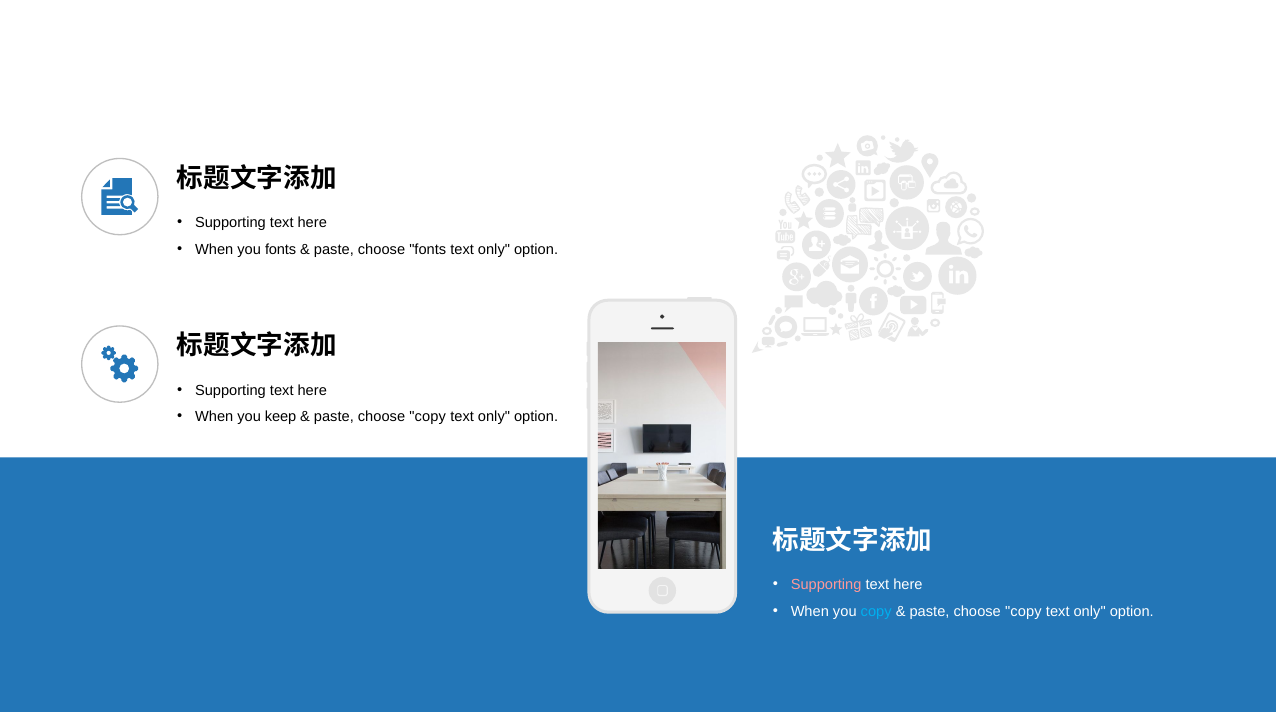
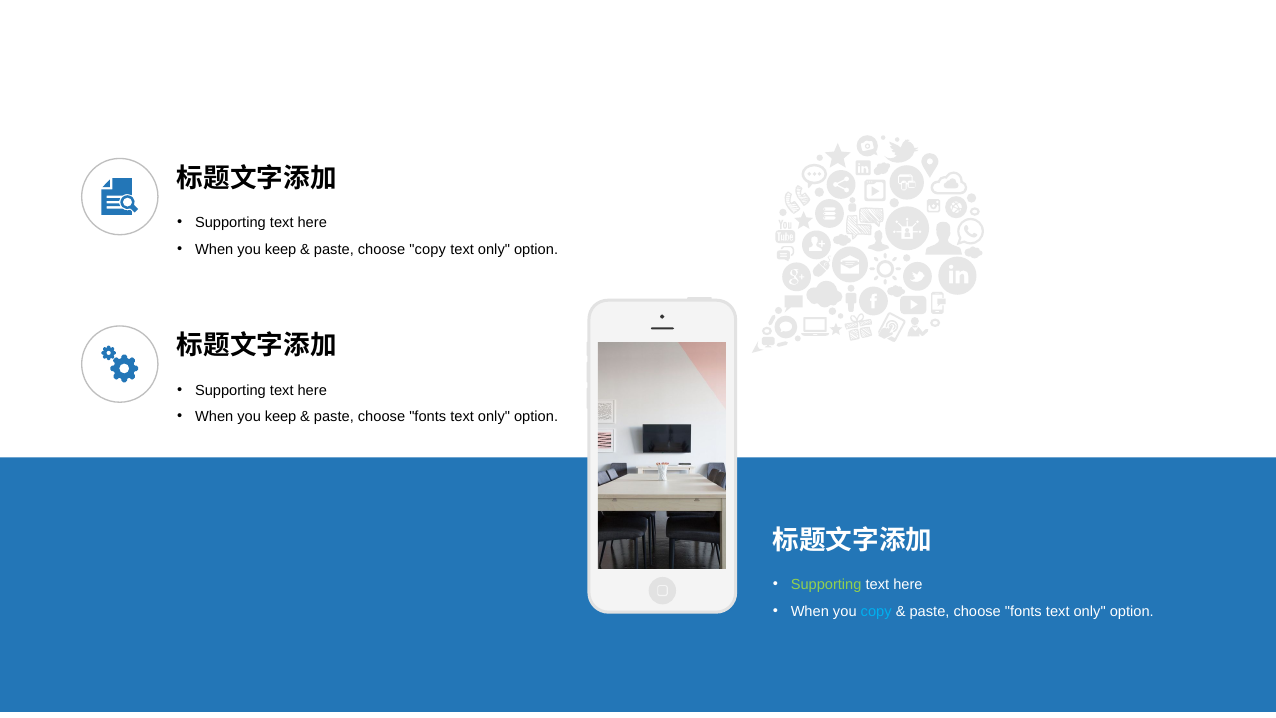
fonts at (281, 249): fonts -> keep
choose fonts: fonts -> copy
copy at (428, 417): copy -> fonts
Supporting at (826, 585) colour: pink -> light green
copy at (1023, 611): copy -> fonts
